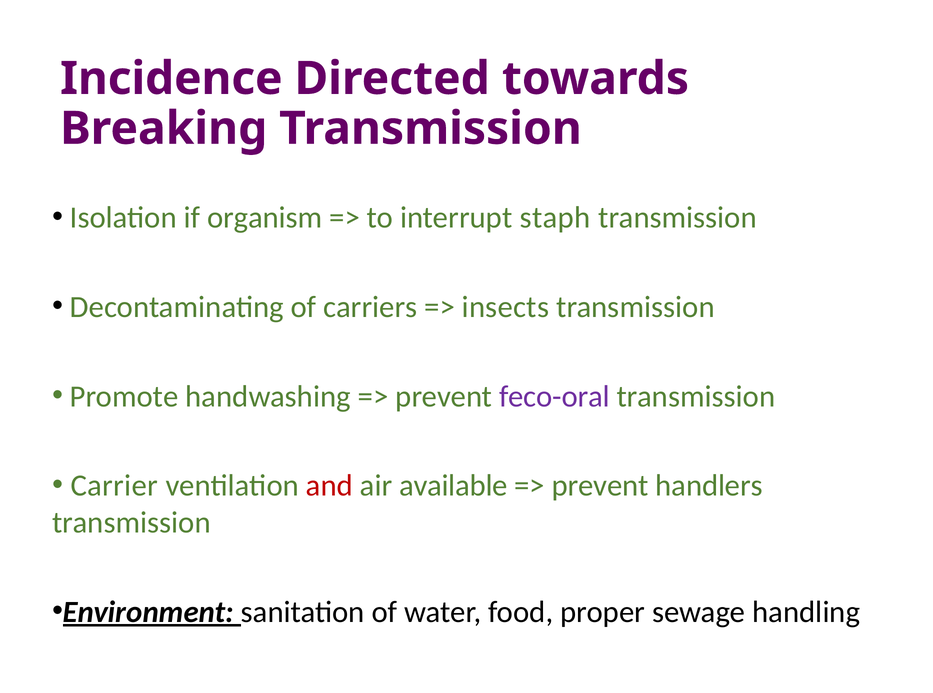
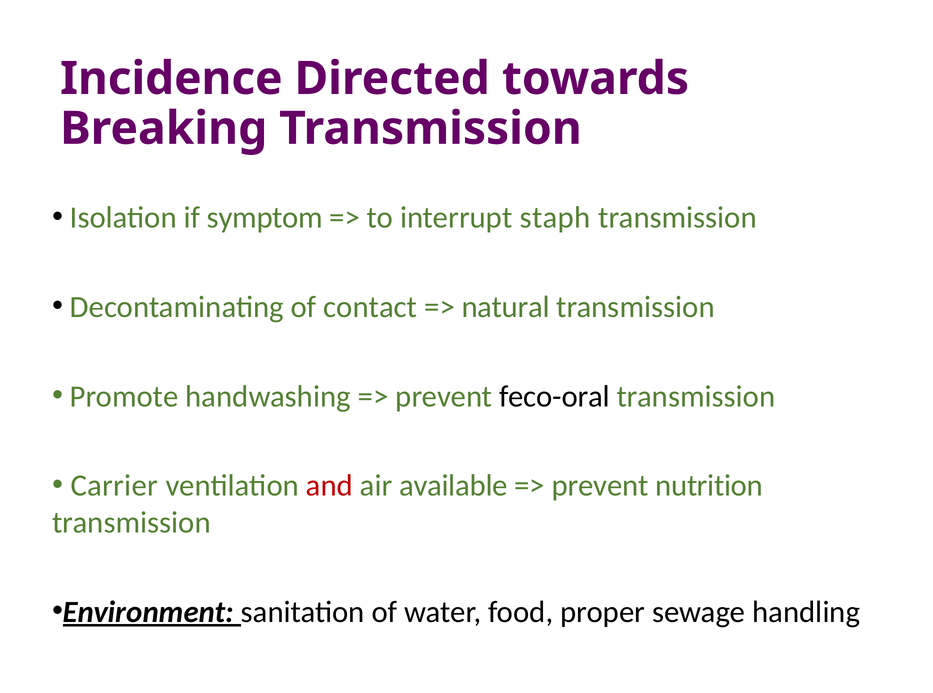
organism: organism -> symptom
carriers: carriers -> contact
insects: insects -> natural
feco-oral colour: purple -> black
handlers: handlers -> nutrition
